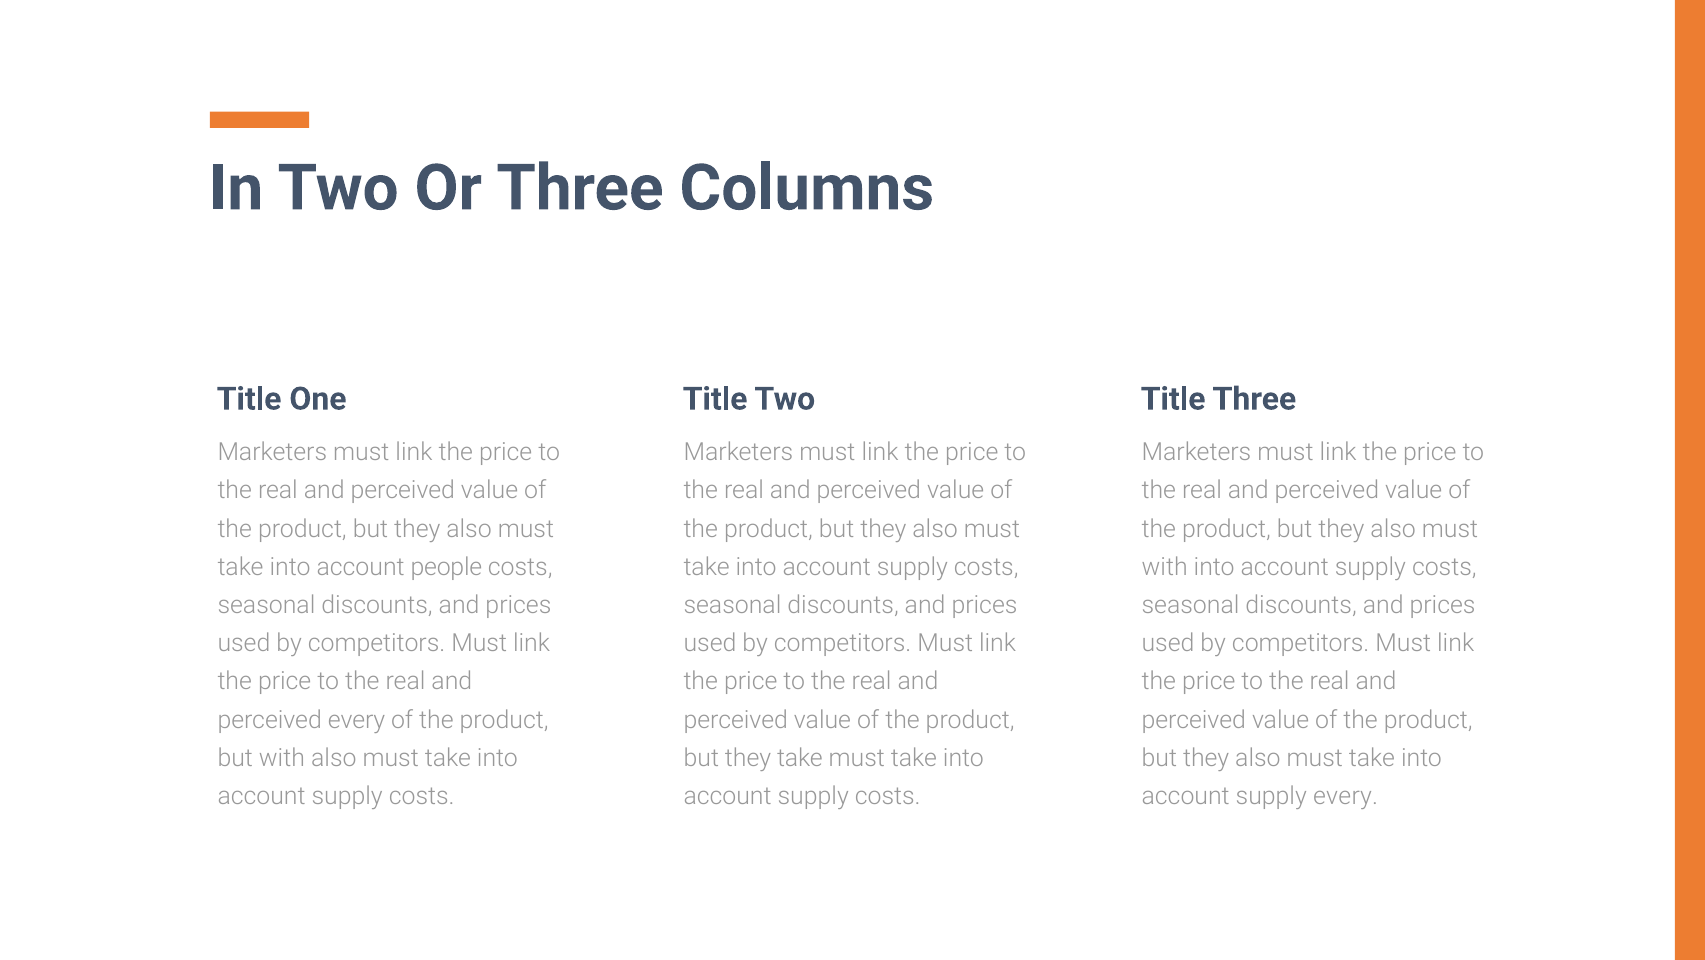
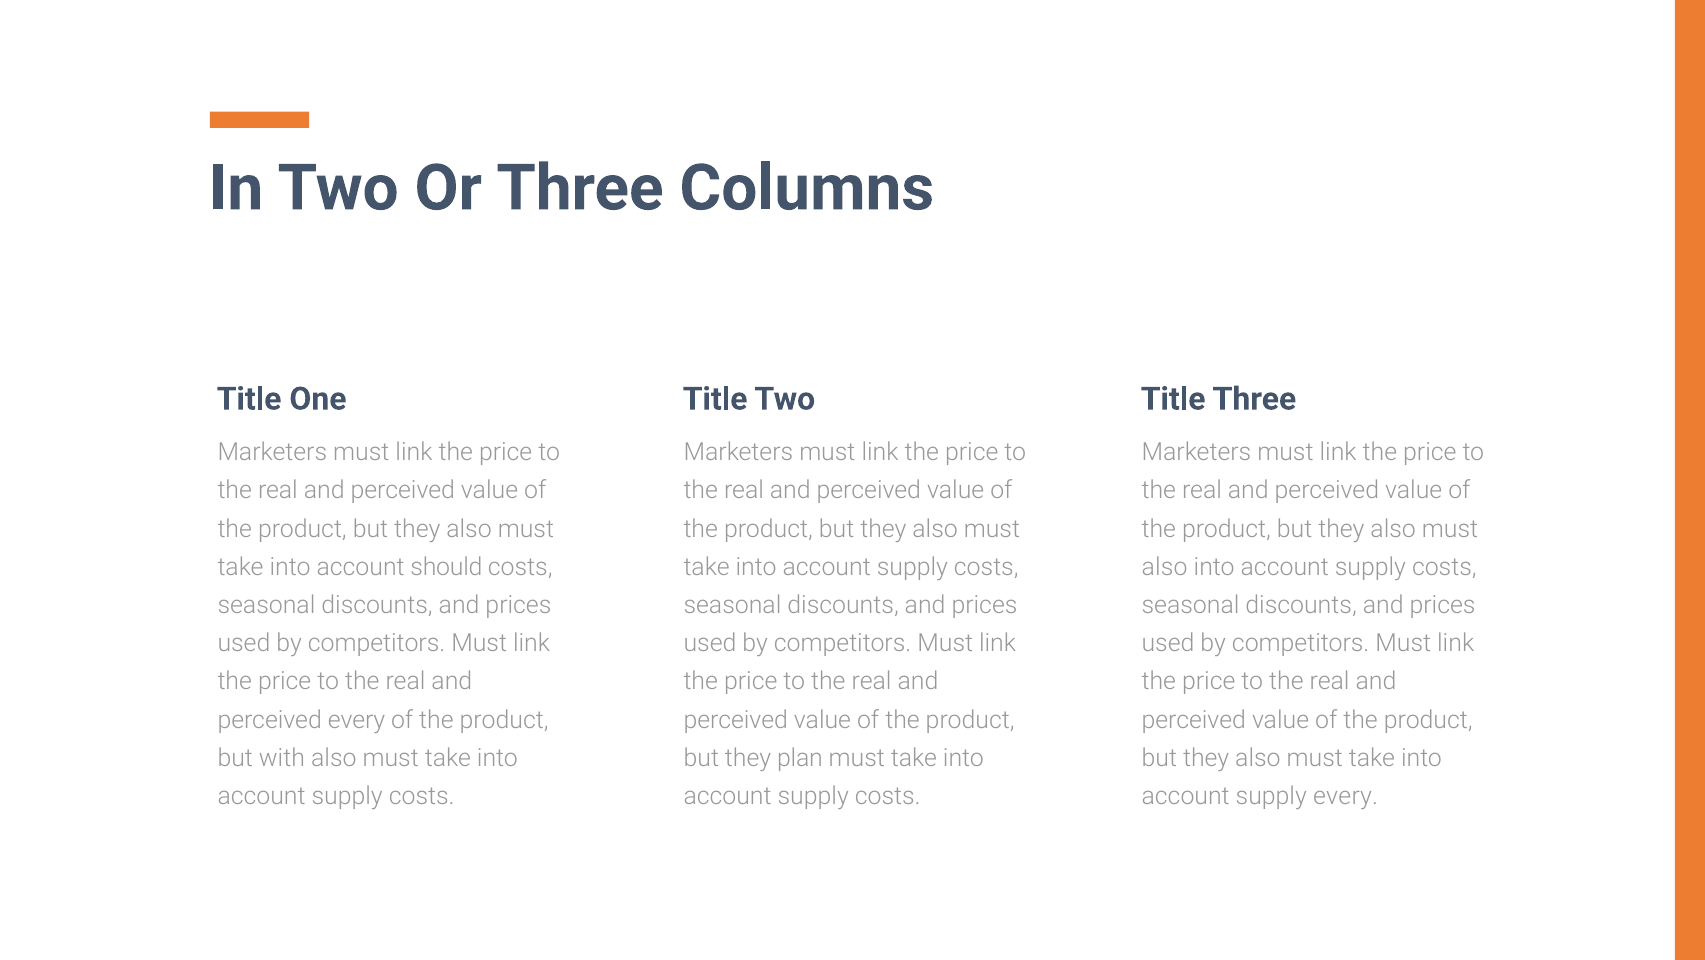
people: people -> should
with at (1165, 567): with -> also
they take: take -> plan
